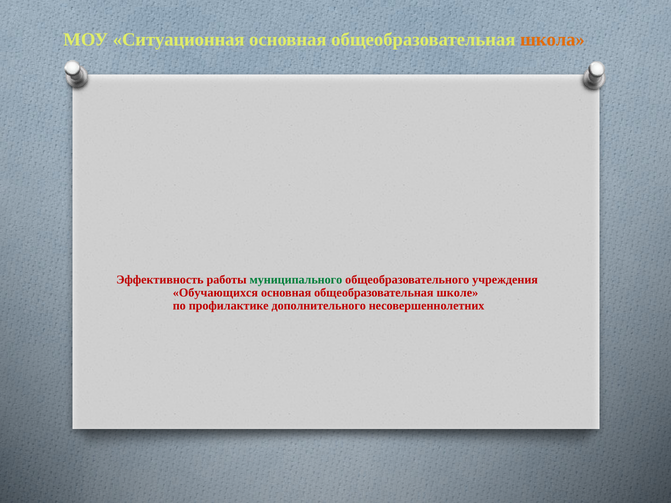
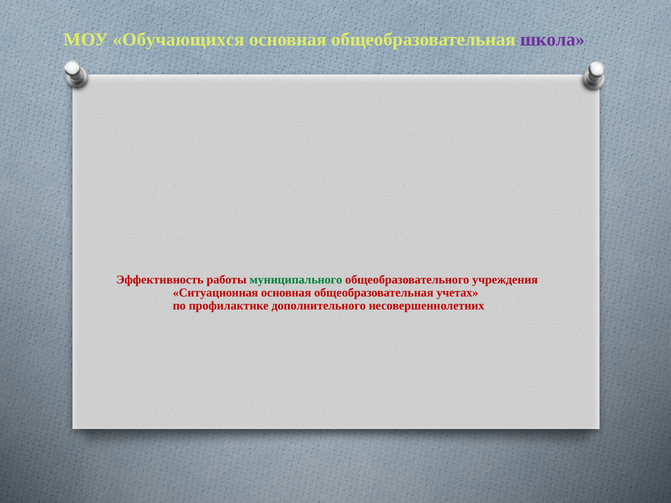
Ситуационная: Ситуационная -> Обучающихся
школа colour: orange -> purple
Обучающихся: Обучающихся -> Ситуационная
школе: школе -> учетах
